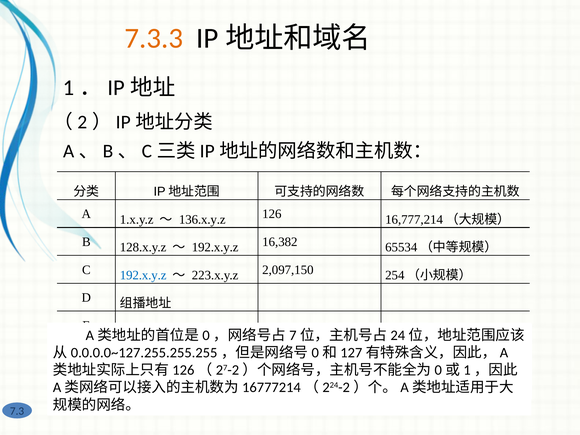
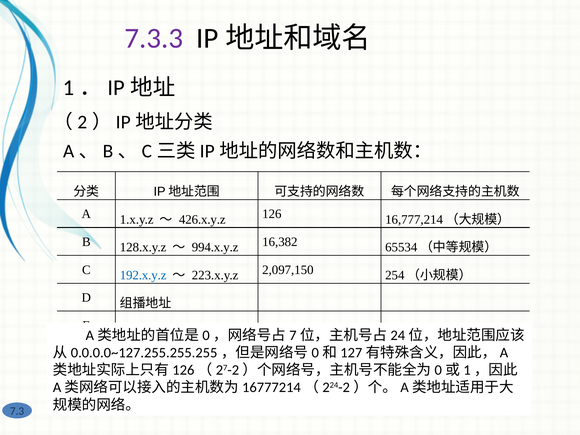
7.3.3 colour: orange -> purple
136.x.y.z: 136.x.y.z -> 426.x.y.z
192.x.y.z at (215, 247): 192.x.y.z -> 994.x.y.z
